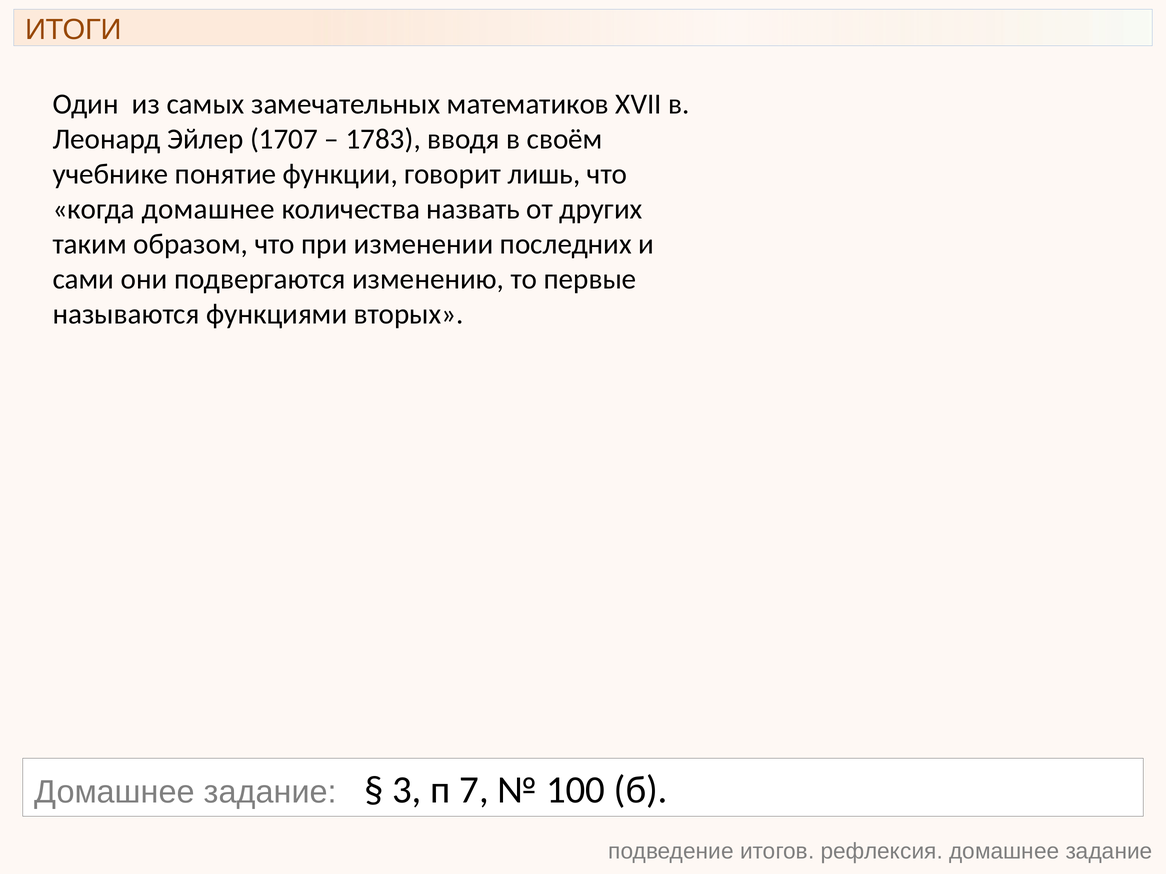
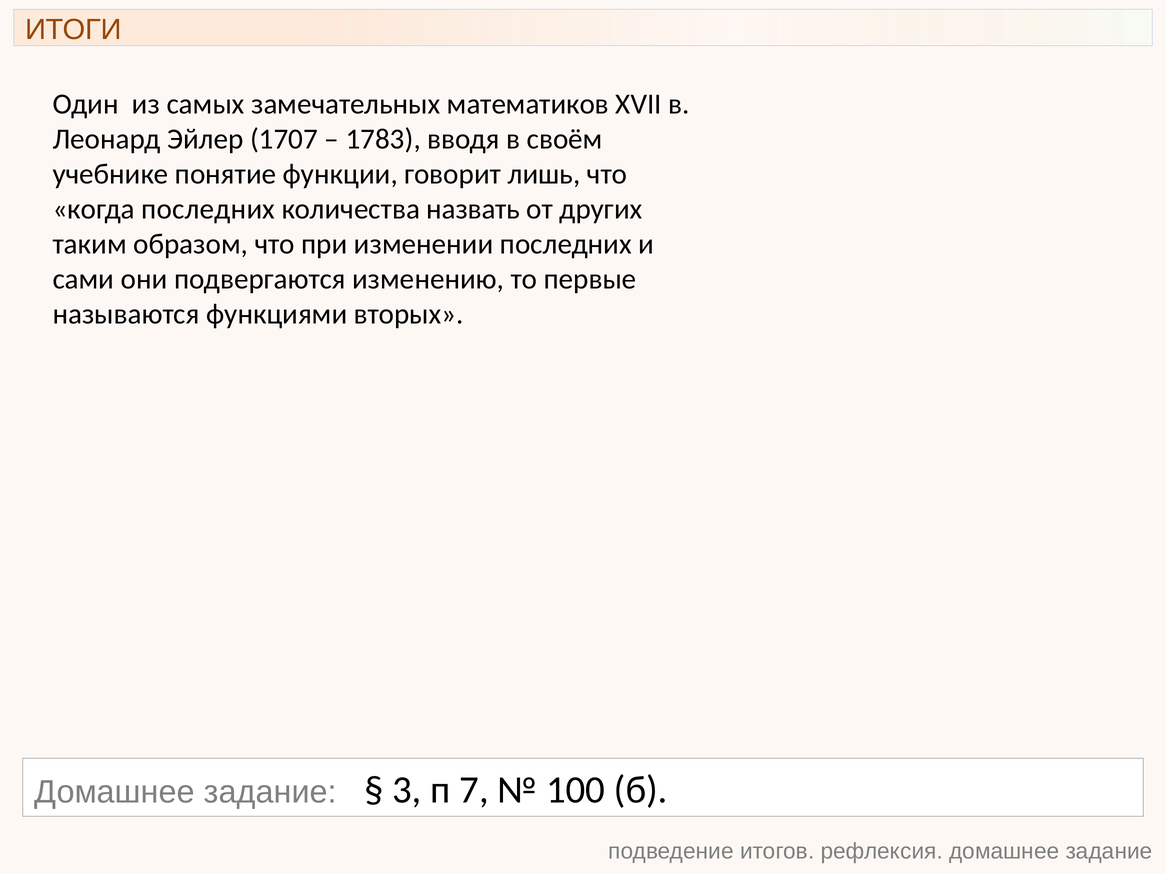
когда домашнее: домашнее -> последних
